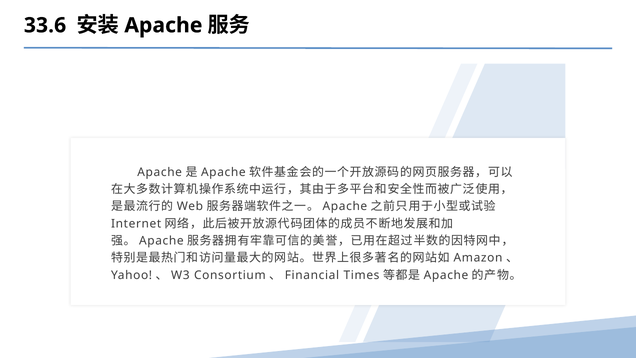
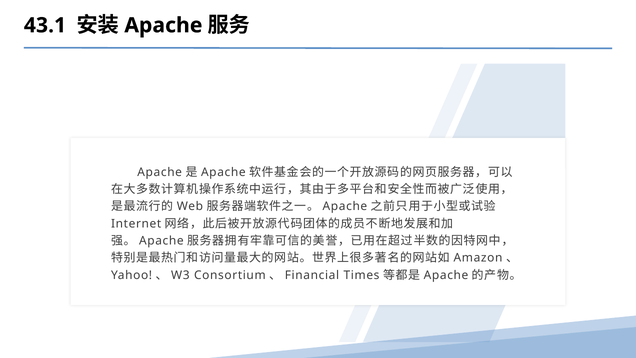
33.6: 33.6 -> 43.1
